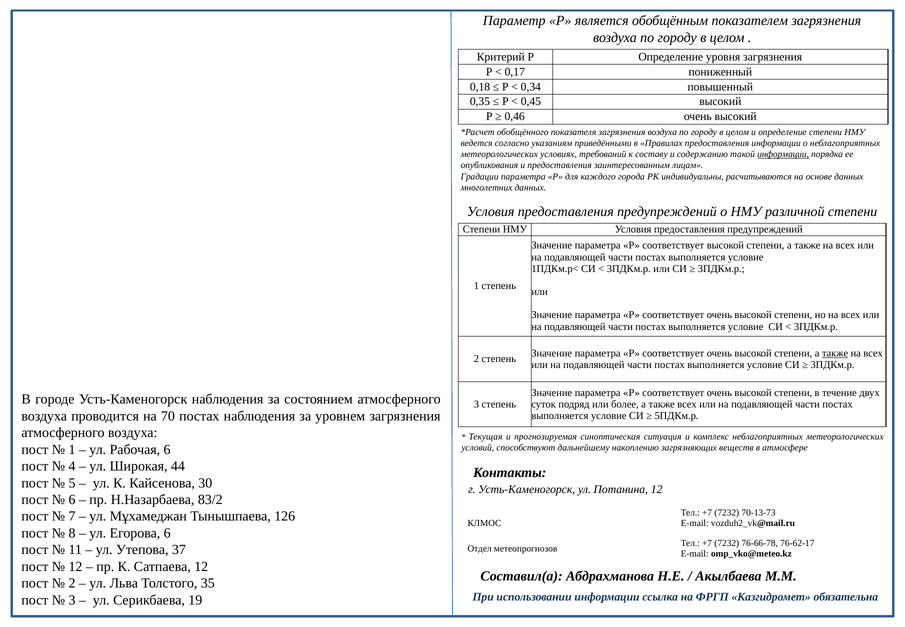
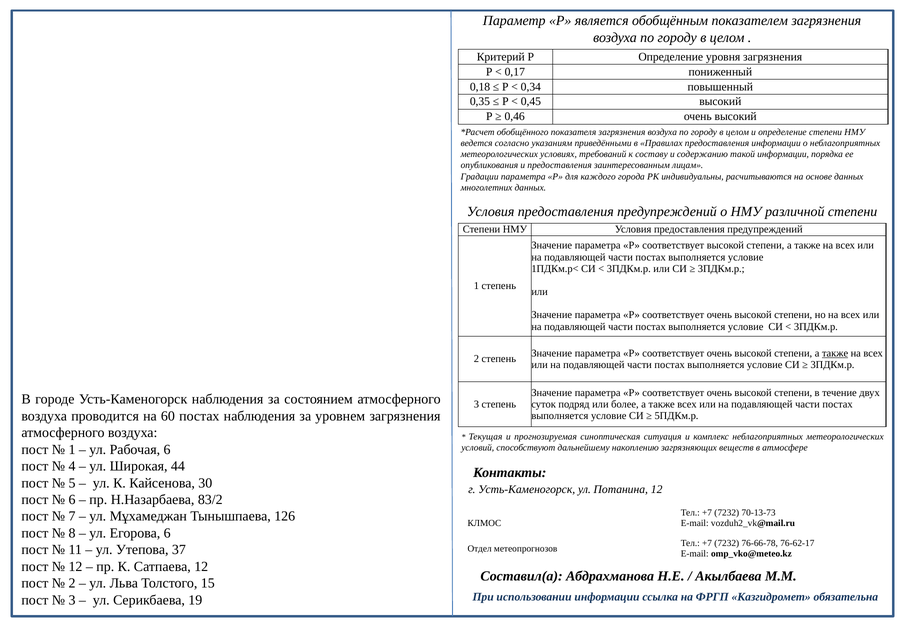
информации at (783, 154) underline: present -> none
70: 70 -> 60
35: 35 -> 15
